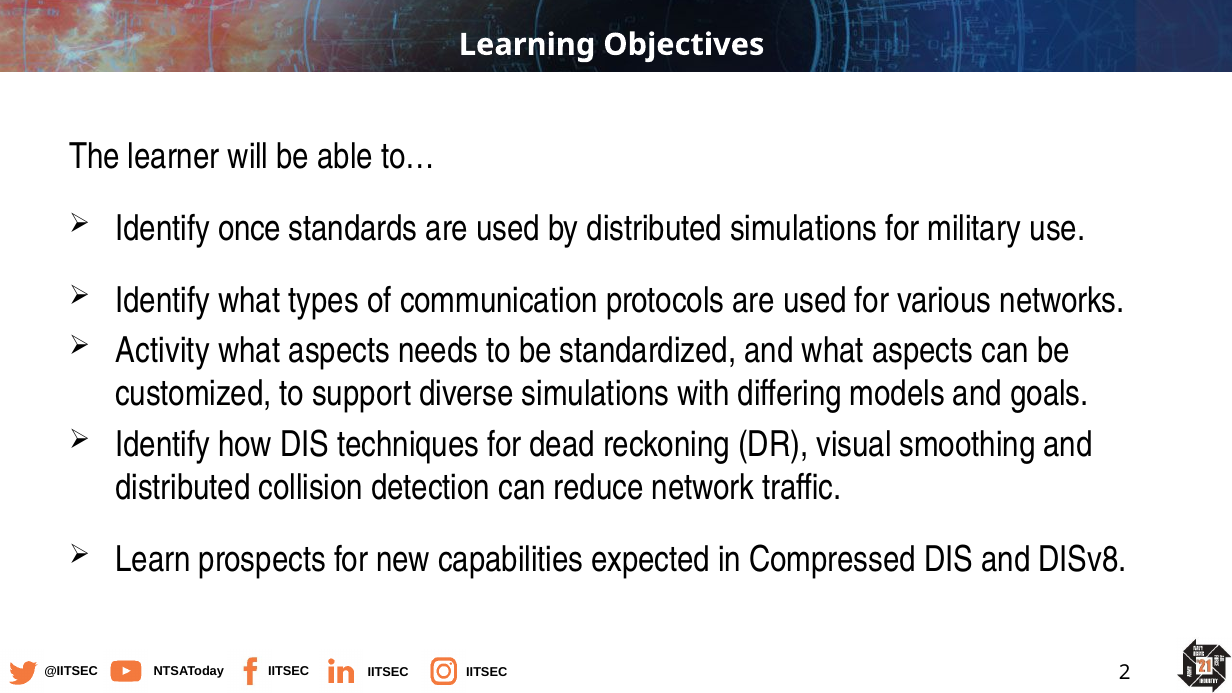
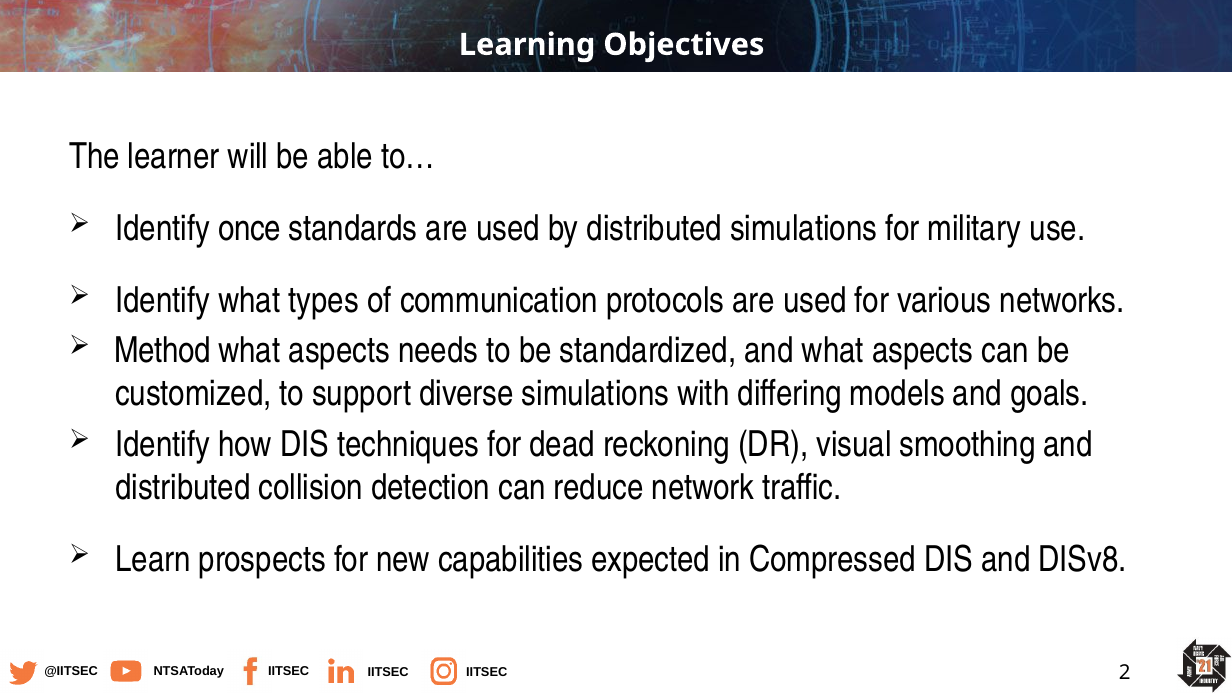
Activity: Activity -> Method
